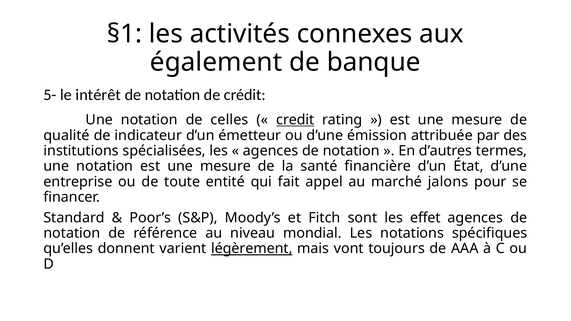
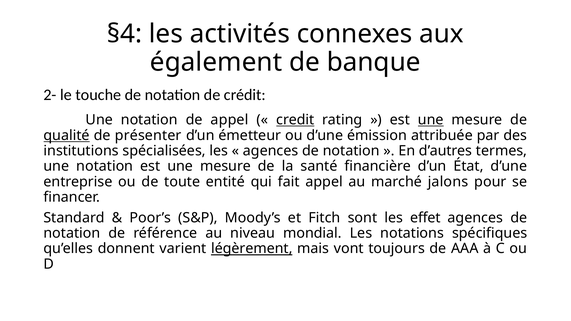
§1: §1 -> §4
5-: 5- -> 2-
intérêt: intérêt -> touche
de celles: celles -> appel
une at (431, 120) underline: none -> present
qualité underline: none -> present
indicateur: indicateur -> présenter
